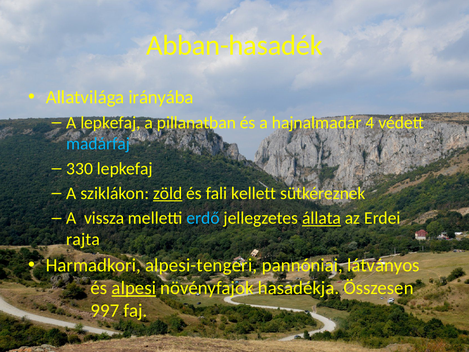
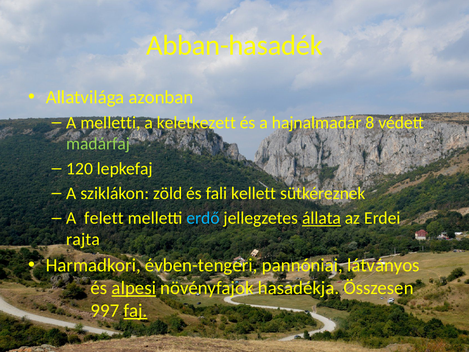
irányába: irányába -> azonban
A lepkefaj: lepkefaj -> melletti
pillanatban: pillanatban -> keletkezett
4: 4 -> 8
madárfaj colour: light blue -> light green
330: 330 -> 120
zöld underline: present -> none
vissza: vissza -> felett
alpesi-tengeri: alpesi-tengeri -> évben-tengeri
faj underline: none -> present
